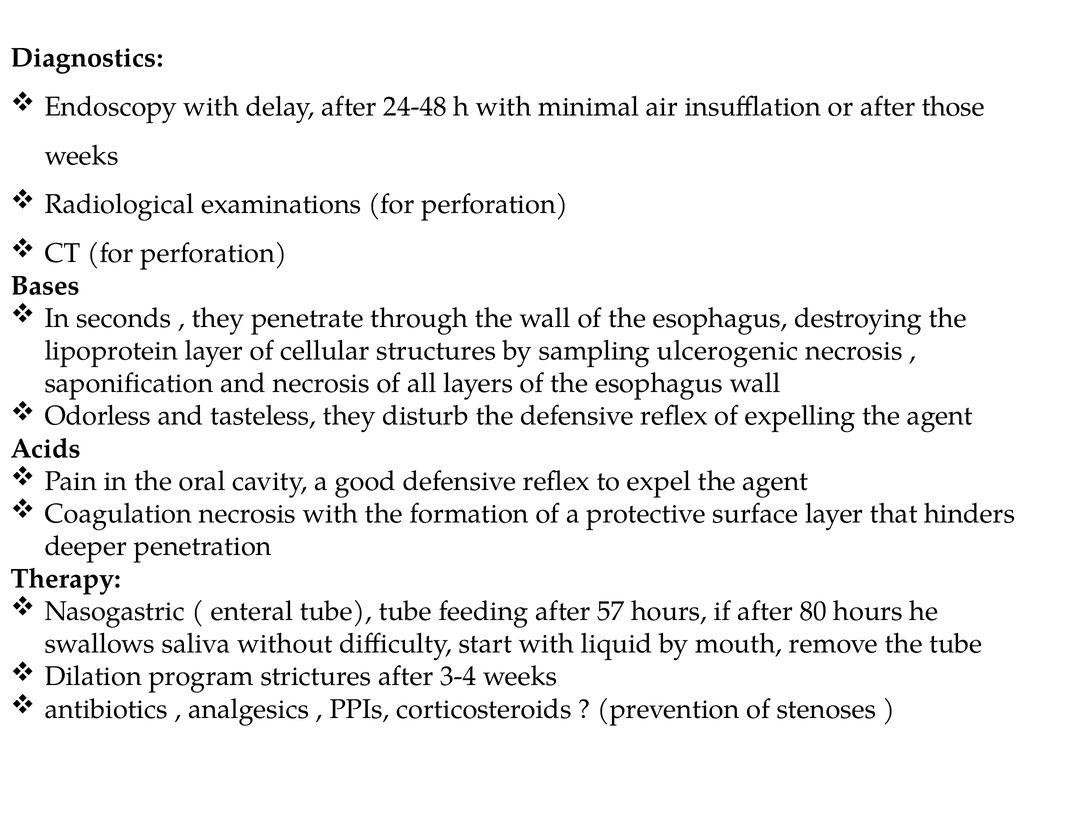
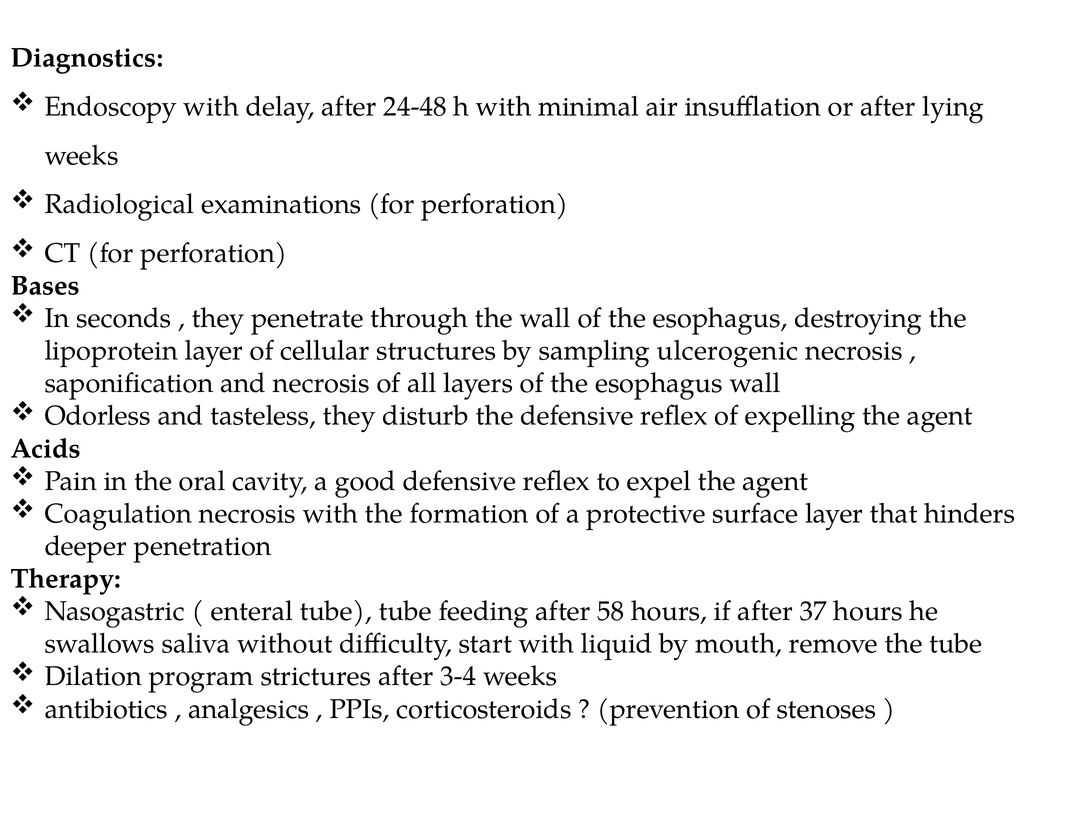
those: those -> lying
57: 57 -> 58
80: 80 -> 37
